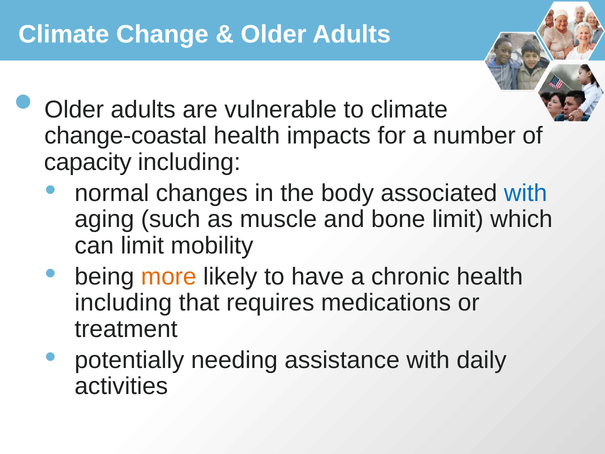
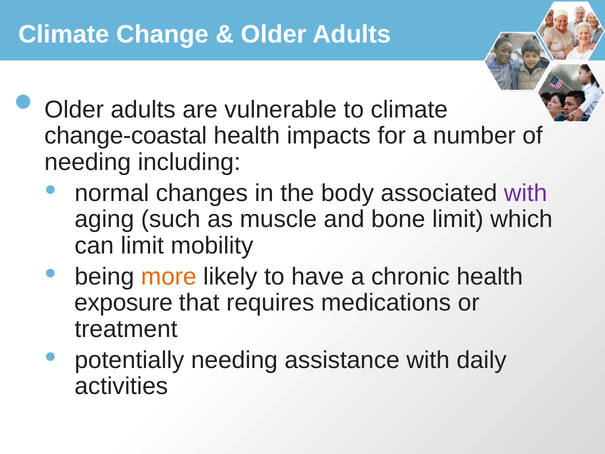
capacity at (88, 162): capacity -> needing
with at (526, 193) colour: blue -> purple
including at (123, 303): including -> exposure
